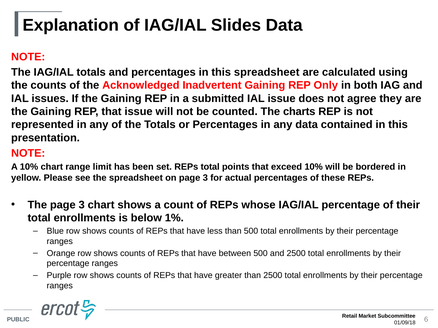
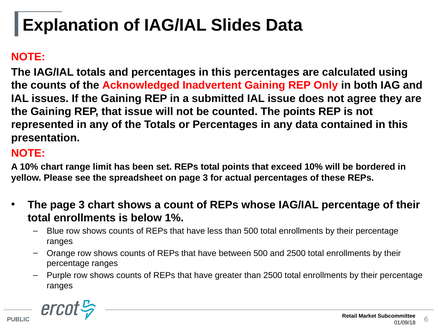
this spreadsheet: spreadsheet -> percentages
The charts: charts -> points
